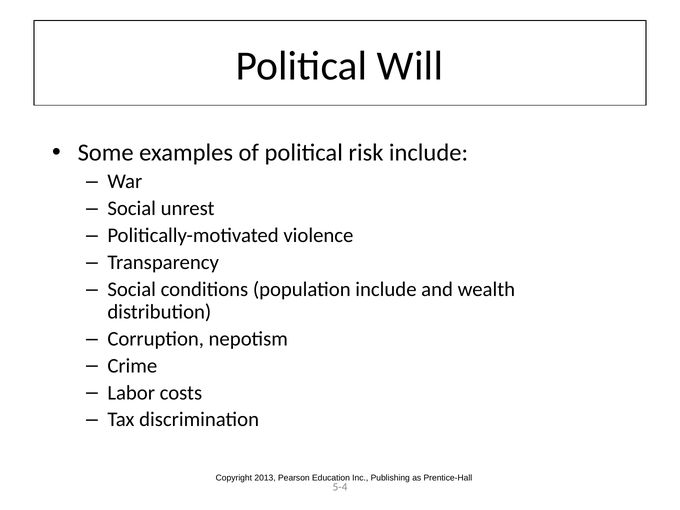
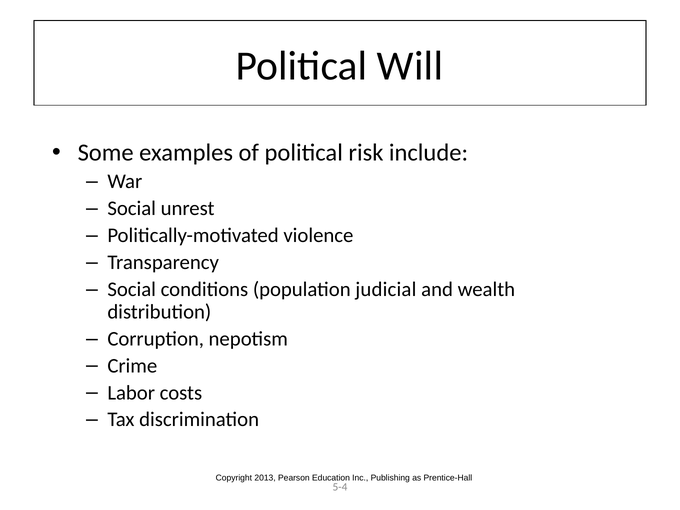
population include: include -> judicial
